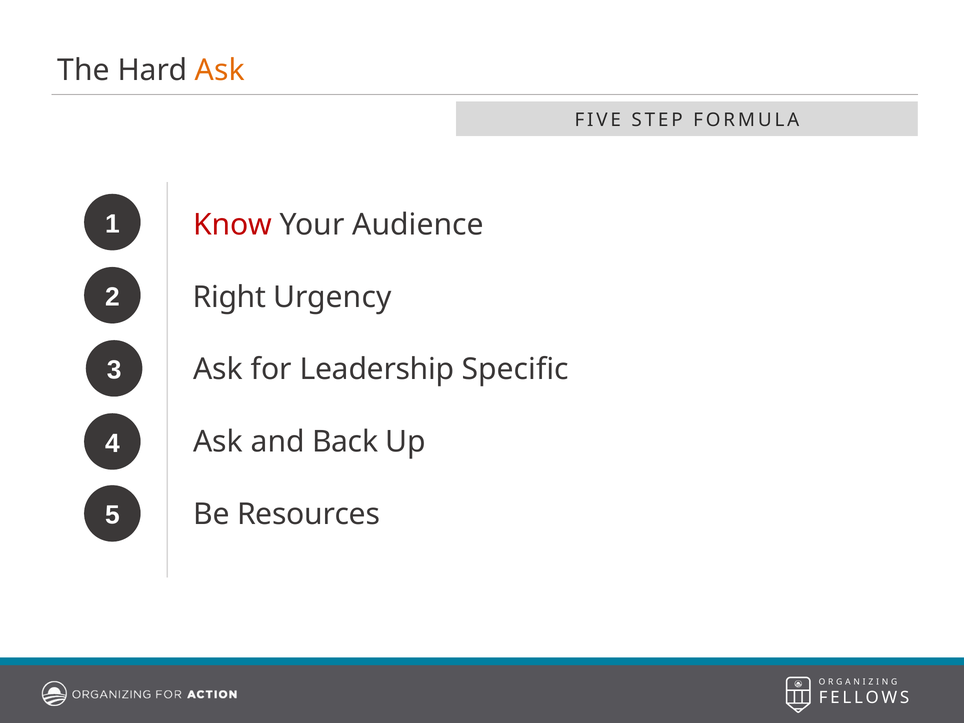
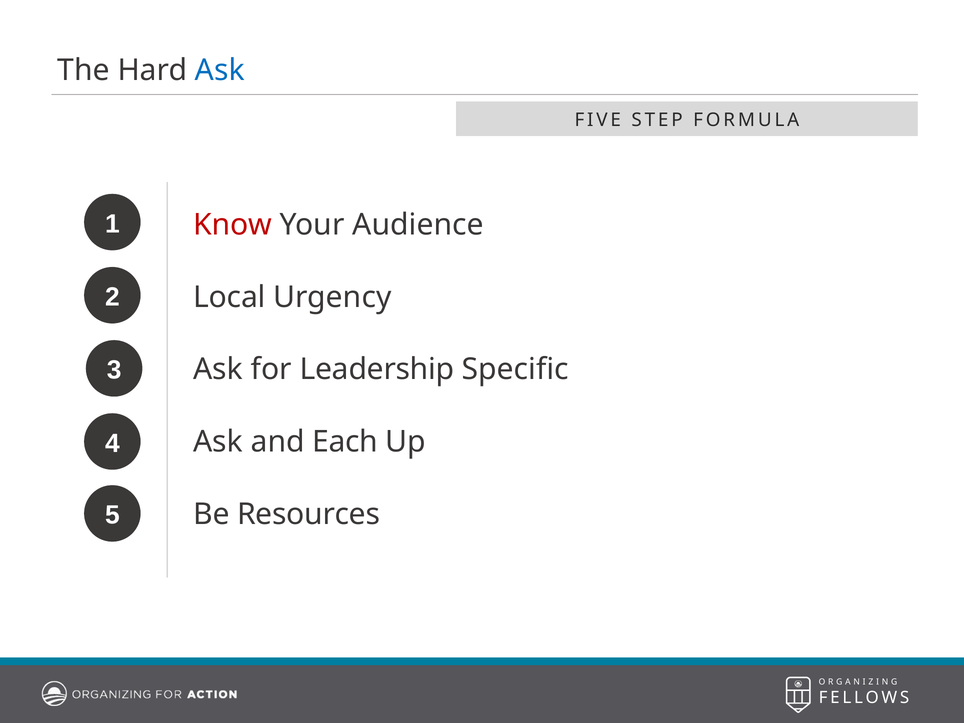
Ask at (220, 70) colour: orange -> blue
Right: Right -> Local
Back: Back -> Each
